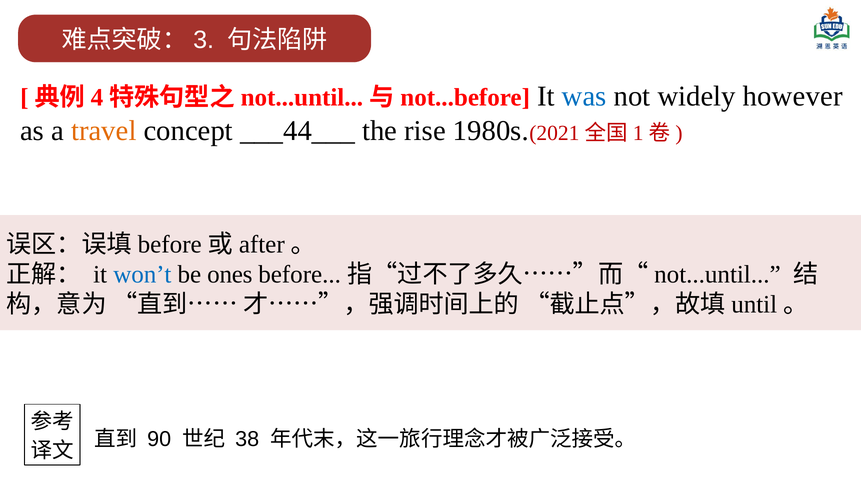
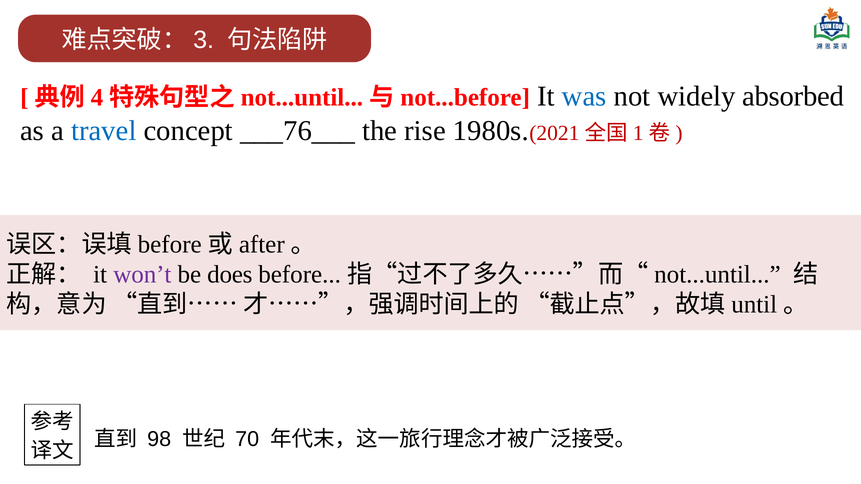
however: however -> absorbed
travel colour: orange -> blue
___44___: ___44___ -> ___76___
won’t colour: blue -> purple
ones: ones -> does
90: 90 -> 98
38: 38 -> 70
